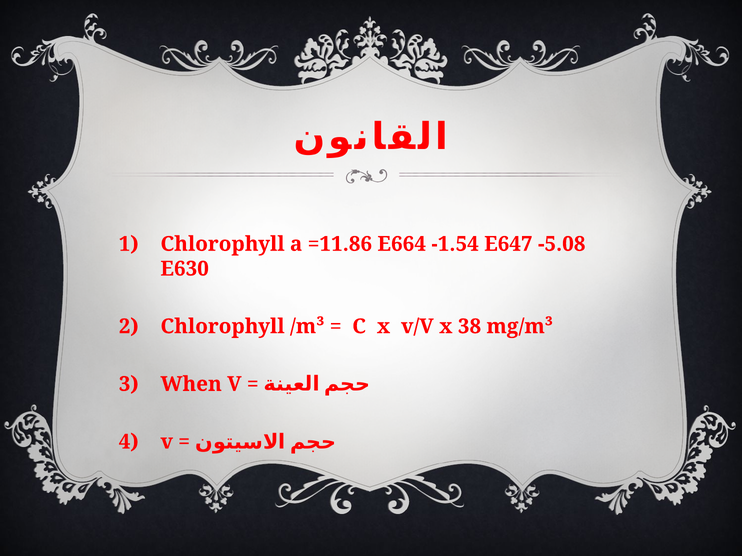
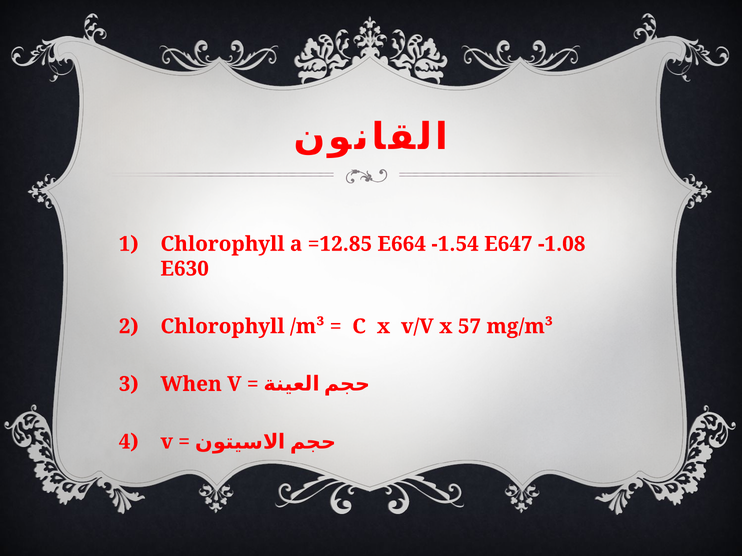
=11.86: =11.86 -> =12.85
-5.08: -5.08 -> -1.08
38: 38 -> 57
